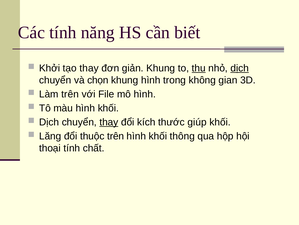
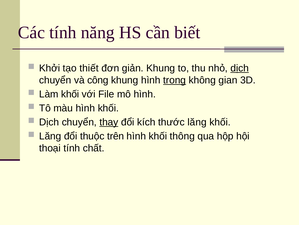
tạo thay: thay -> thiết
thu underline: present -> none
chọn: chọn -> công
trong underline: none -> present
Làm trên: trên -> khối
thước giúp: giúp -> lăng
